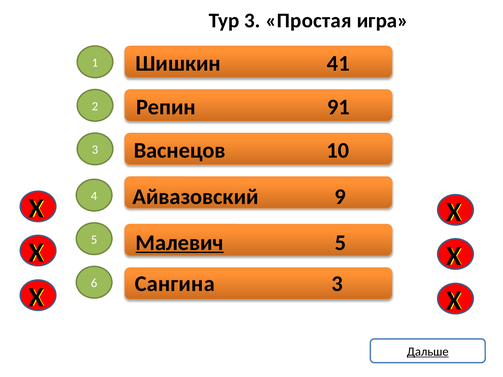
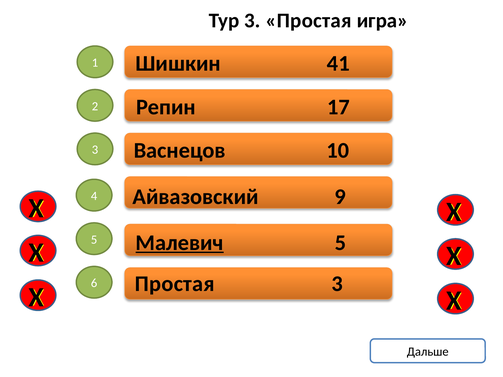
91: 91 -> 17
Сангина at (175, 284): Сангина -> Простая
Дальше underline: present -> none
